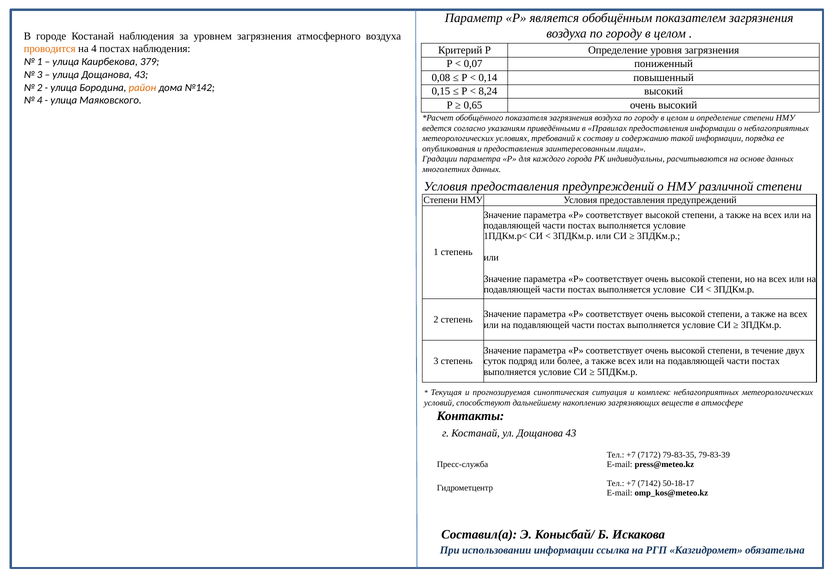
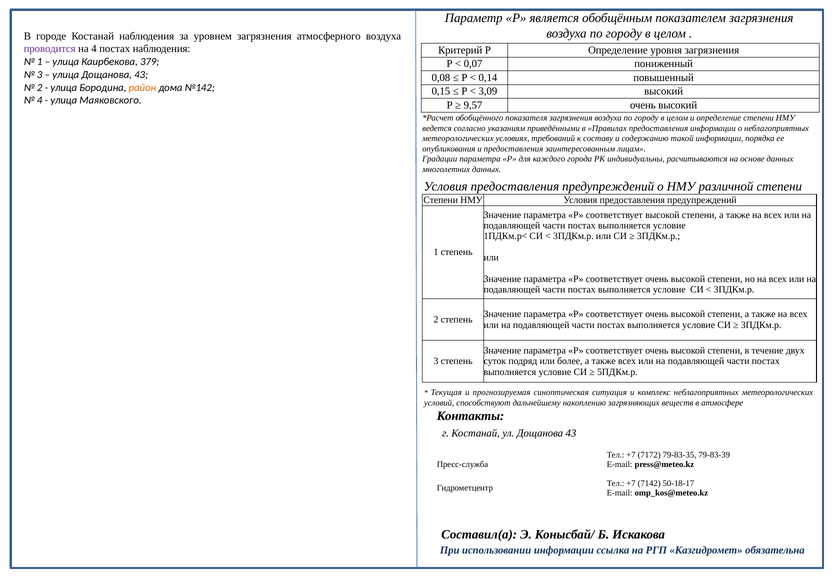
проводится colour: orange -> purple
8,24: 8,24 -> 3,09
0,65: 0,65 -> 9,57
